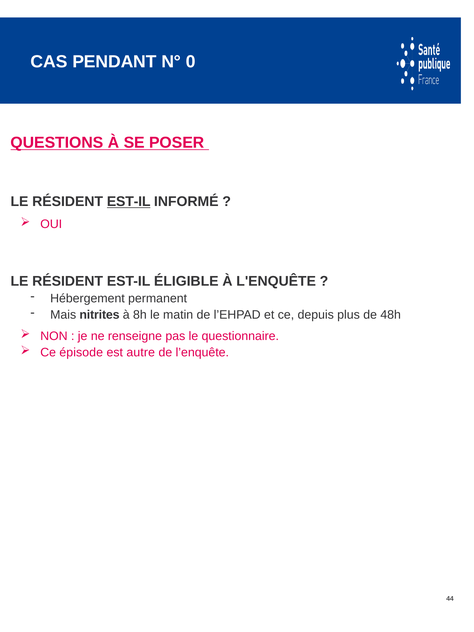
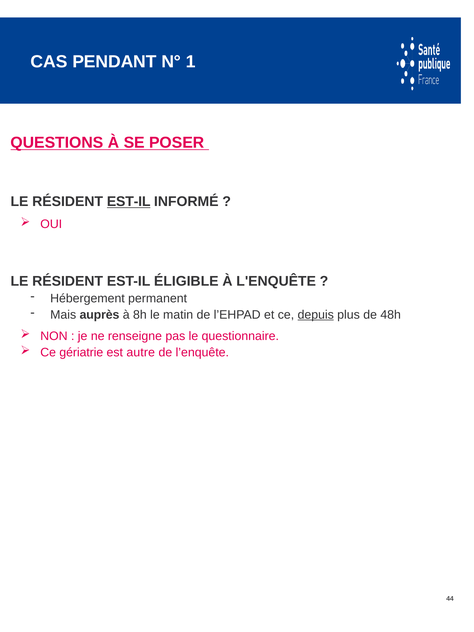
0: 0 -> 1
nitrites: nitrites -> auprès
depuis underline: none -> present
épisode: épisode -> gériatrie
